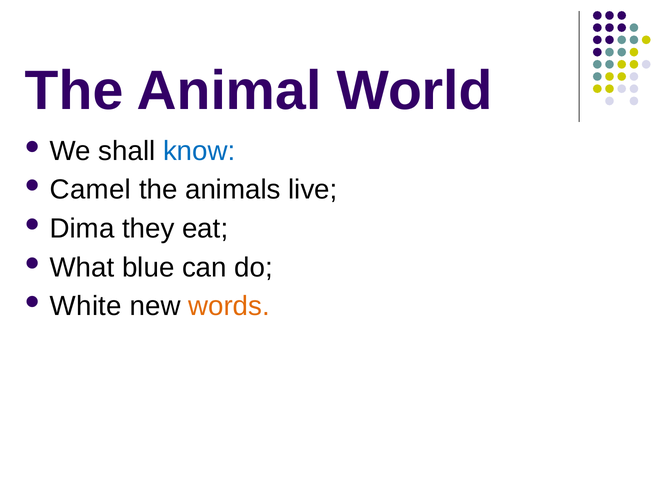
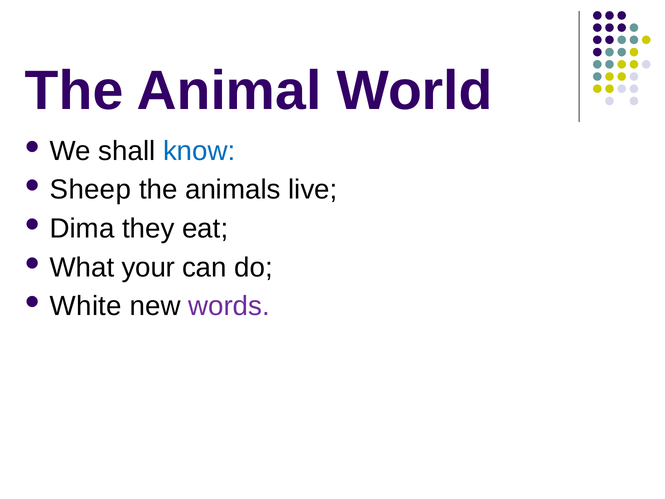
Camel: Camel -> Sheep
blue: blue -> your
words colour: orange -> purple
